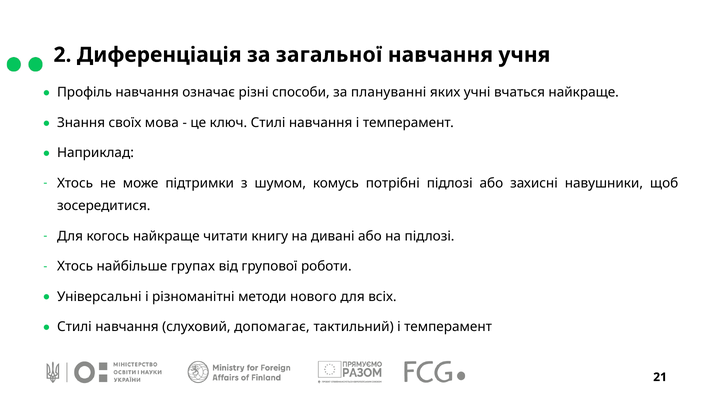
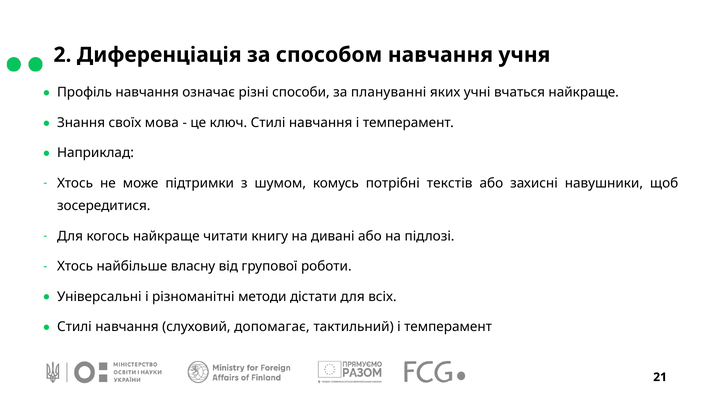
загальної: загальної -> способом
потрібні підлозі: підлозі -> текстів
групах: групах -> власну
нового: нового -> дістати
